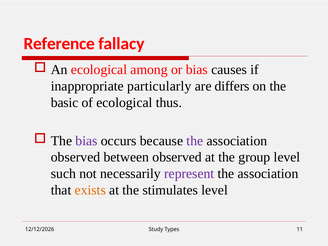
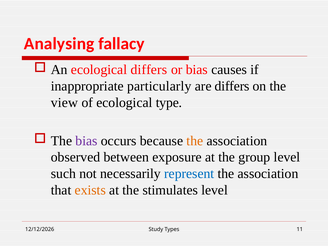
Reference: Reference -> Analysing
ecological among: among -> differs
basic: basic -> view
thus: thus -> type
the at (195, 141) colour: purple -> orange
between observed: observed -> exposure
represent colour: purple -> blue
